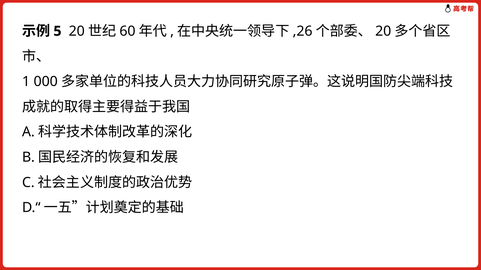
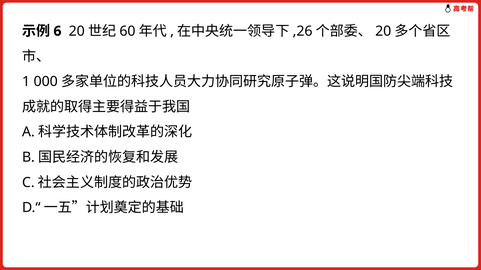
5: 5 -> 6
